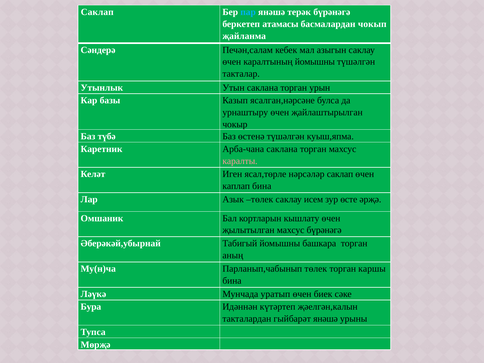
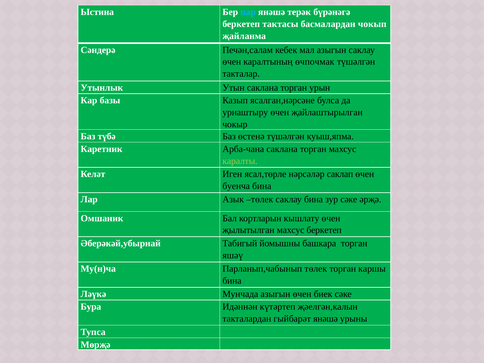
Саклап at (97, 12): Саклап -> Ыстина
атамасы: атамасы -> тактасы
каралтының йомышны: йомышны -> өчпочмак
каралты colour: pink -> light green
каплап: каплап -> буенча
саклау исем: исем -> бина
зур өсте: өсте -> сәке
махсус бүрәнәгә: бүрәнәгә -> беркетеп
аның: аның -> яшәү
Мунчада уратып: уратып -> азыгын
